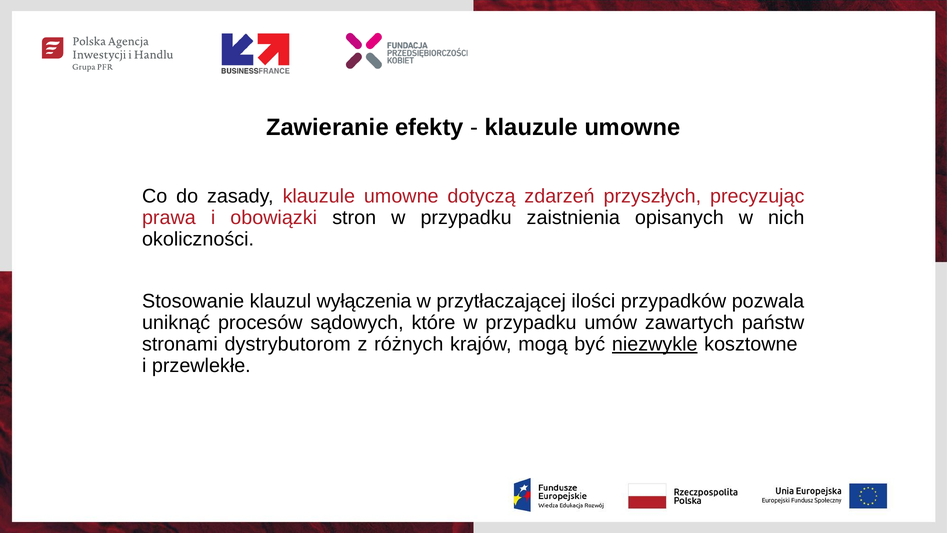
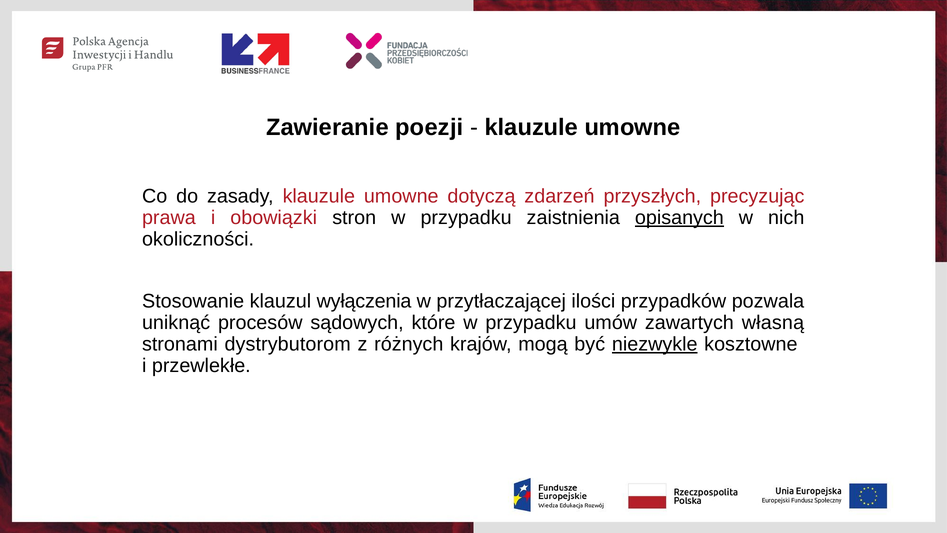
efekty: efekty -> poezji
opisanych underline: none -> present
państw: państw -> własną
